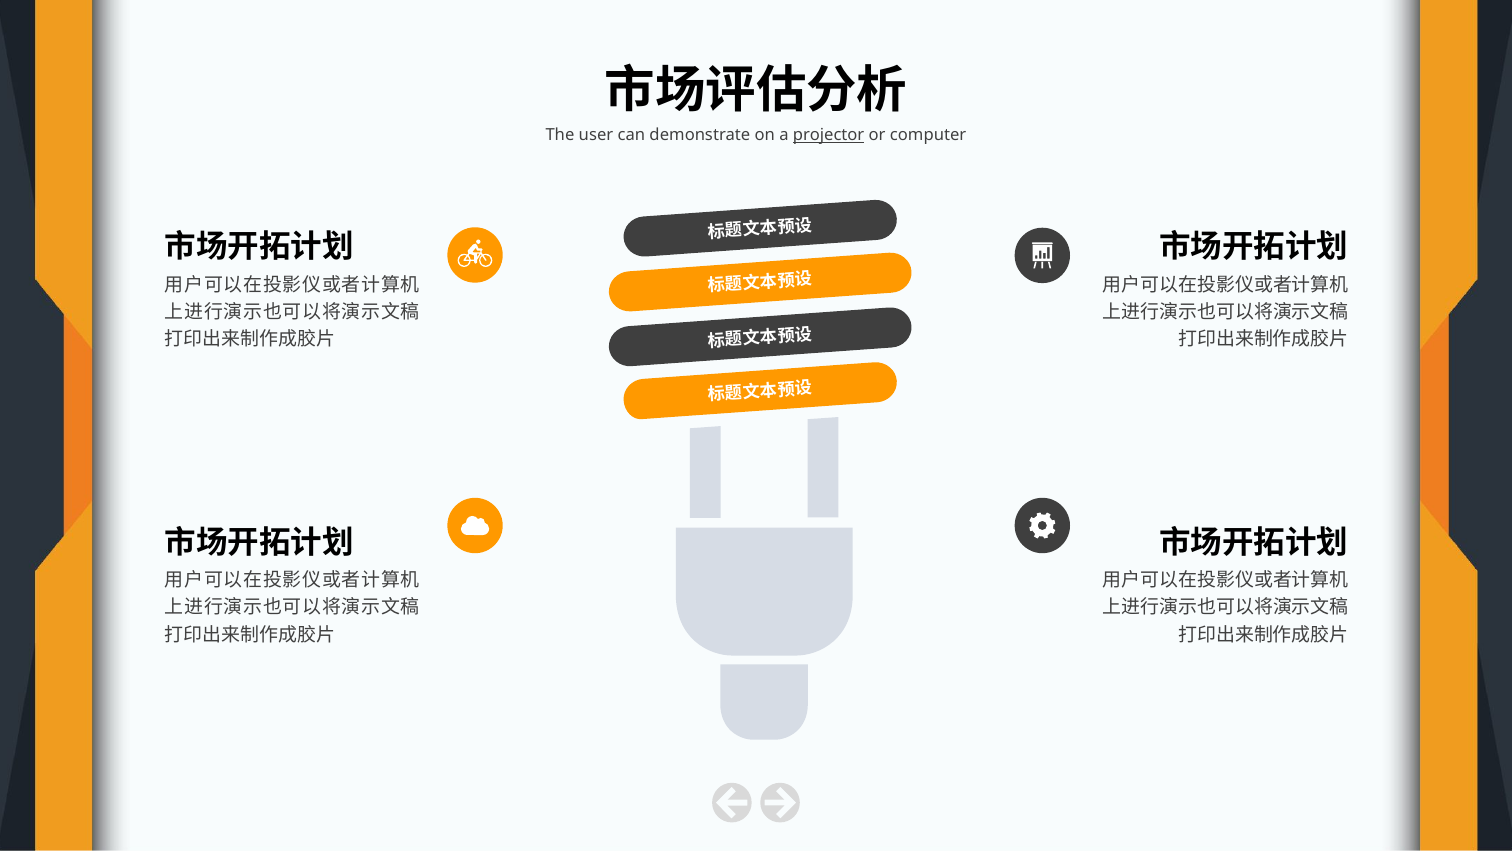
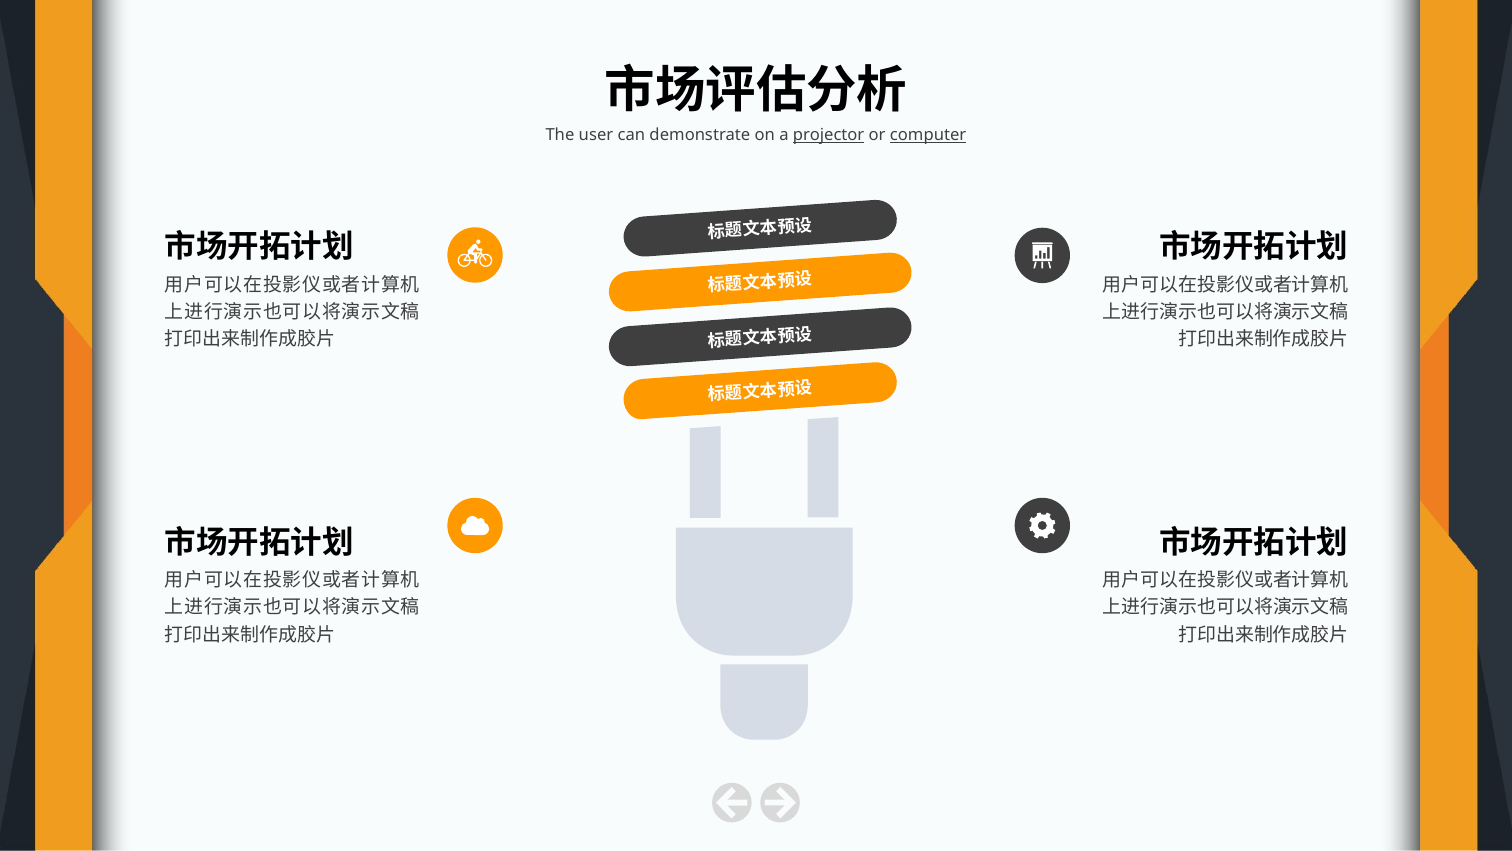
computer underline: none -> present
